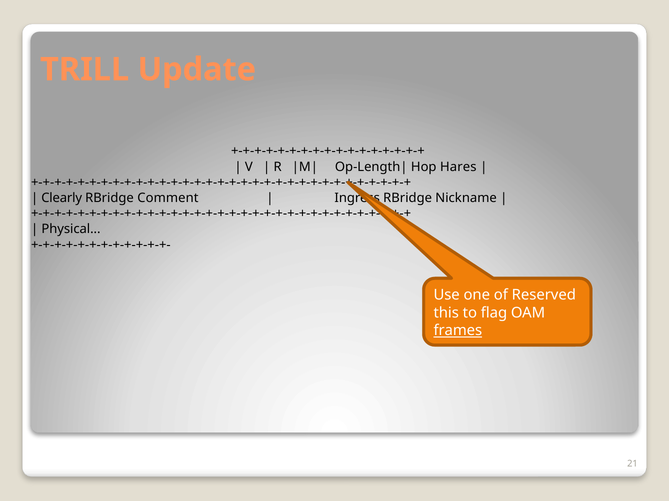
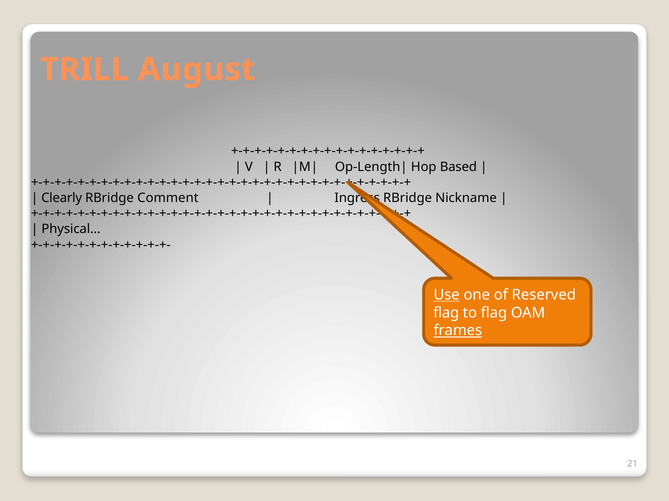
Update: Update -> August
Hares: Hares -> Based
Use underline: none -> present
this at (446, 313): this -> flag
